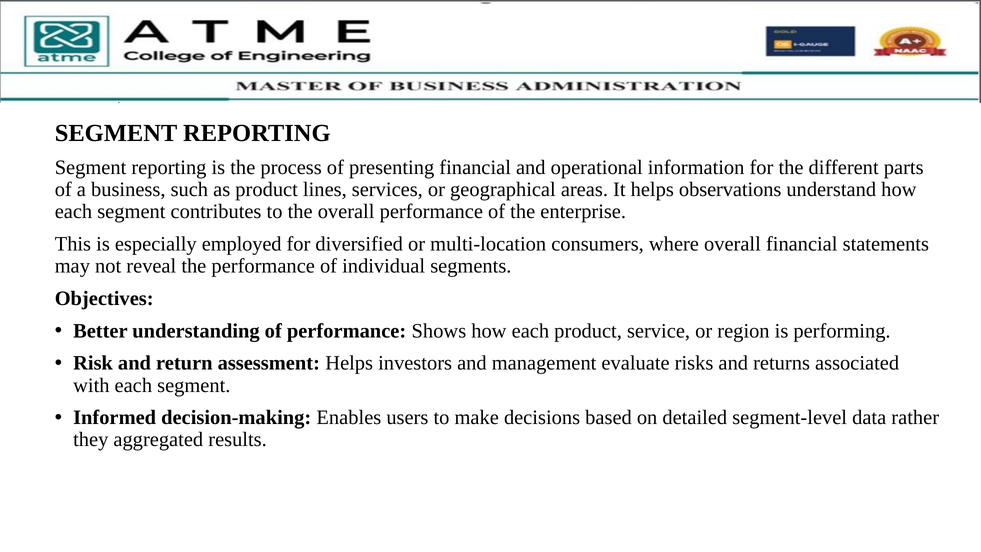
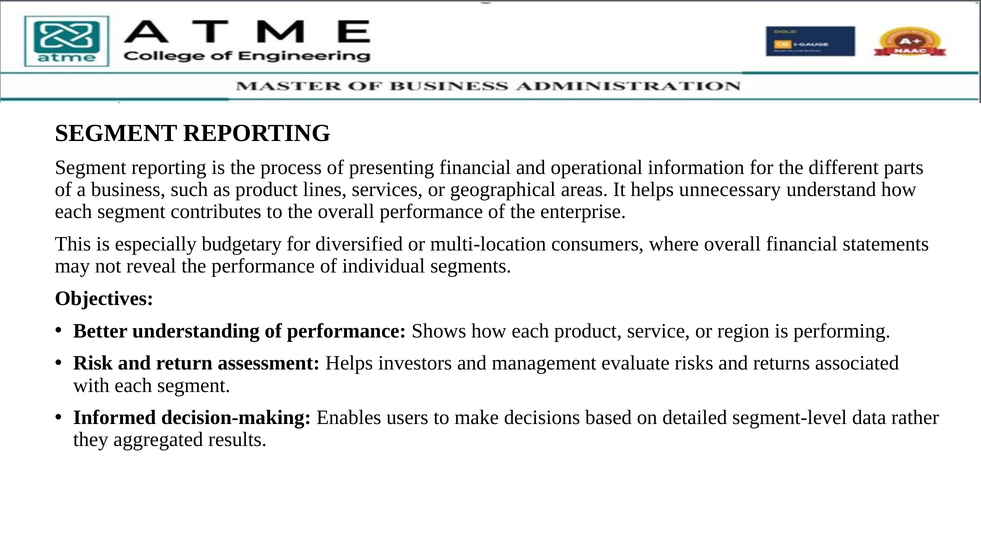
observations: observations -> unnecessary
employed: employed -> budgetary
